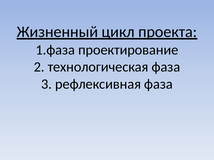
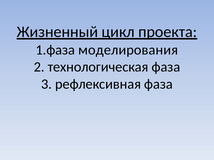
проектирование: проектирование -> моделирования
